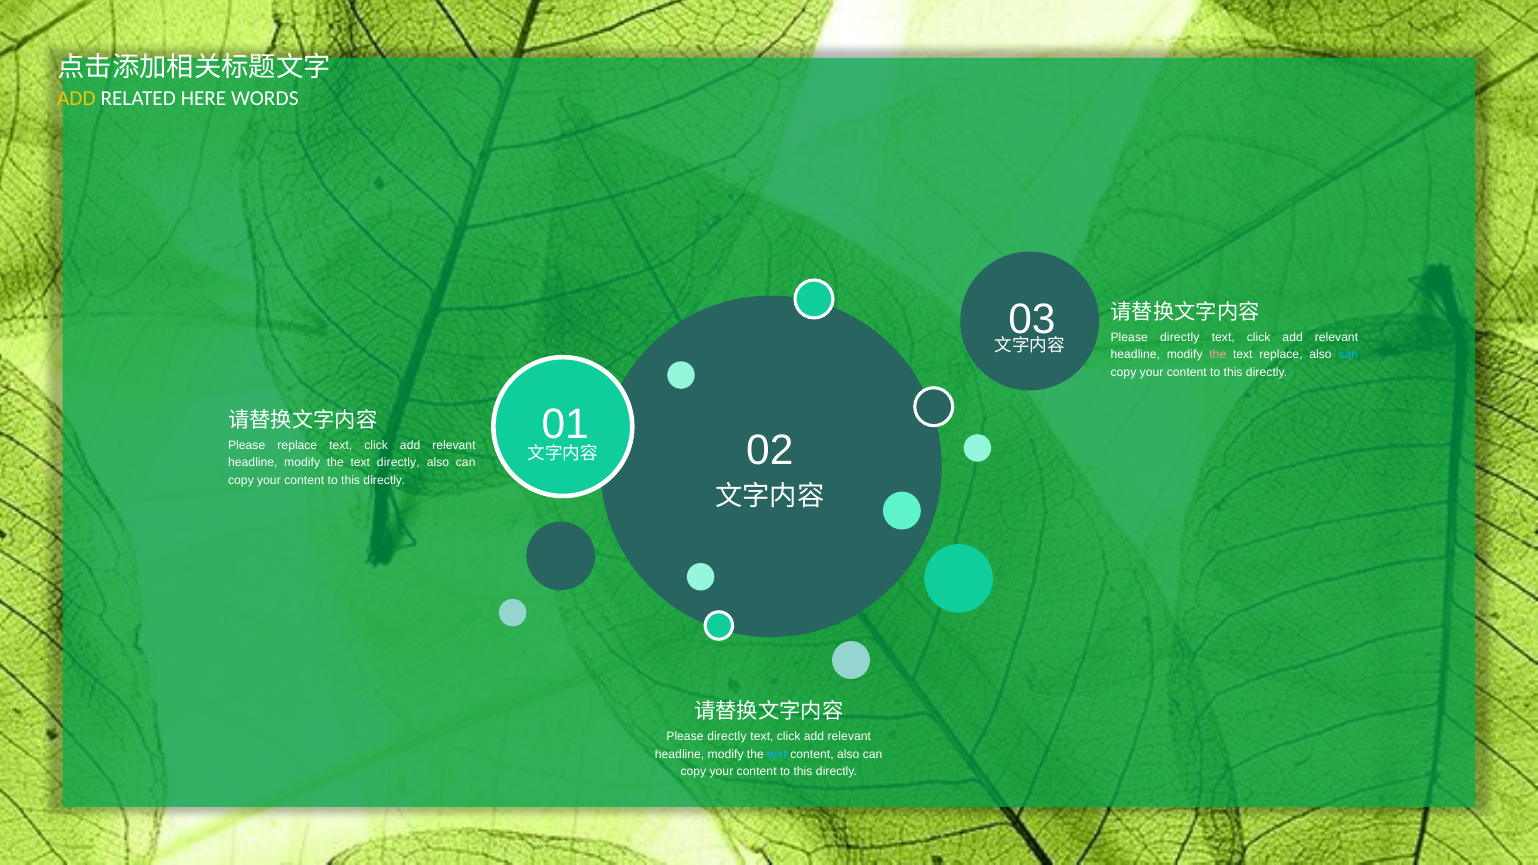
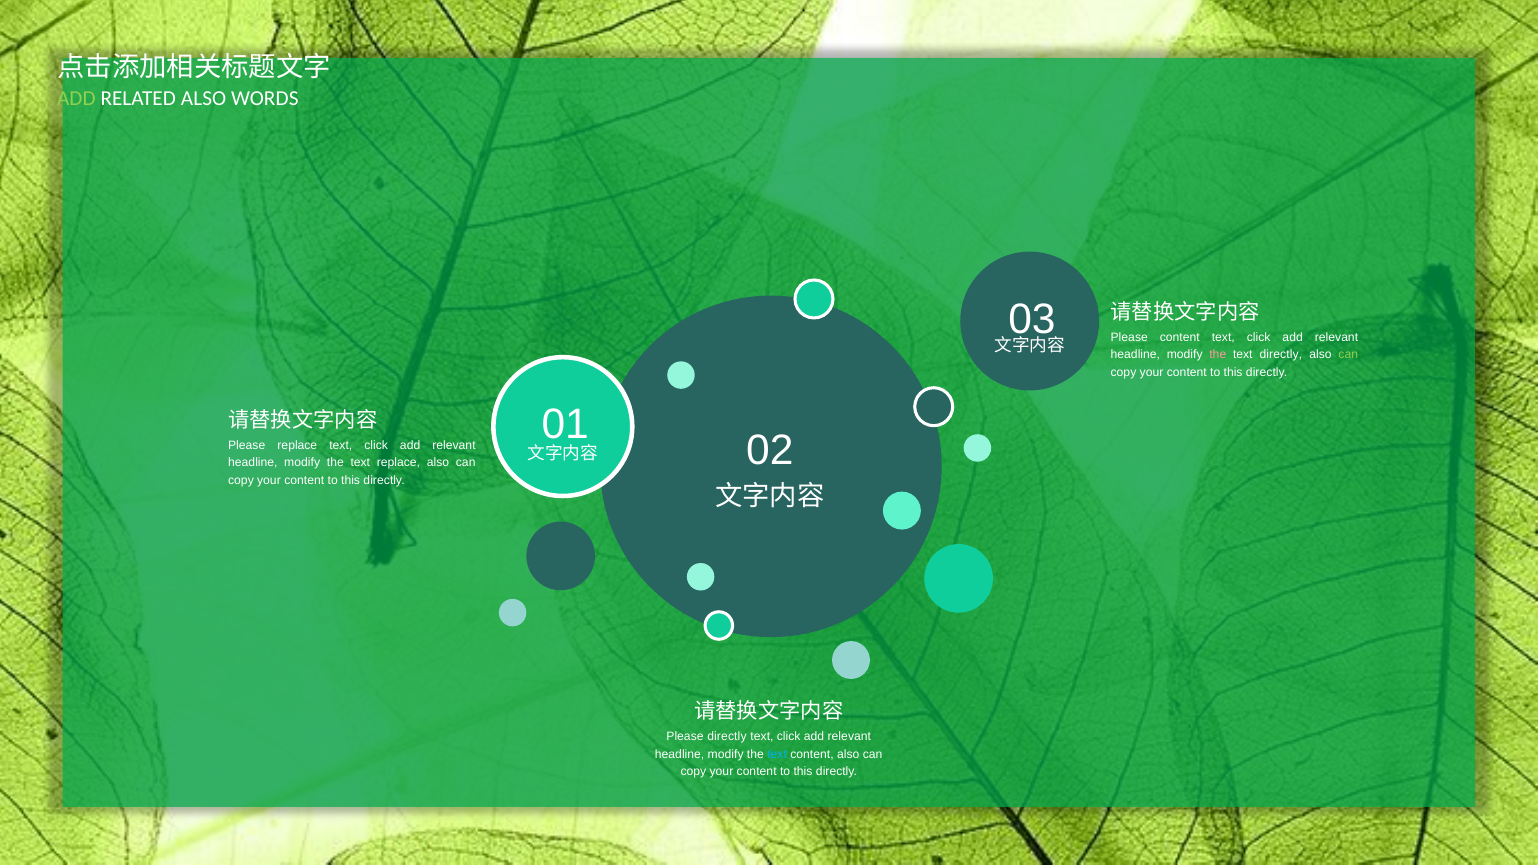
ADD at (76, 98) colour: yellow -> light green
RELATED HERE: HERE -> ALSO
directly at (1180, 337): directly -> content
text replace: replace -> directly
can at (1348, 355) colour: light blue -> light green
text directly: directly -> replace
